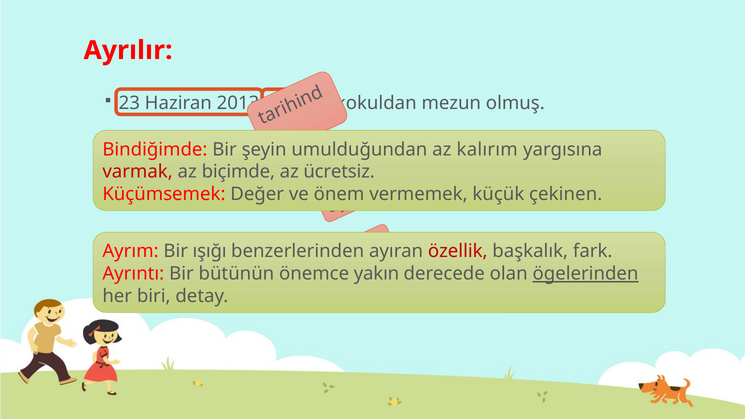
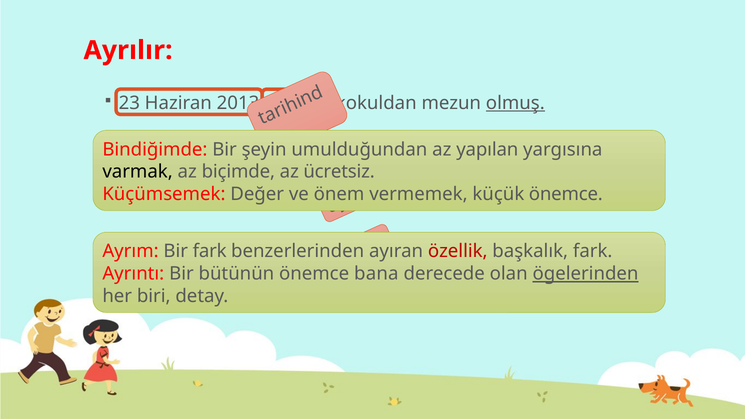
olmuş underline: none -> present
kalırım: kalırım -> yapılan
varmak colour: red -> black
çekinen at (566, 194): çekinen -> önemce
ışığı at (210, 251): ışığı -> fark
yakın: yakın -> bana
